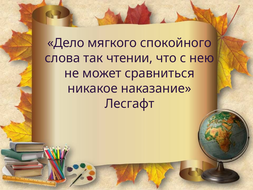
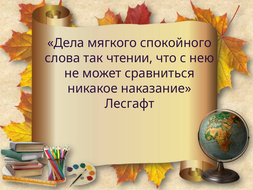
Дело: Дело -> Дела
